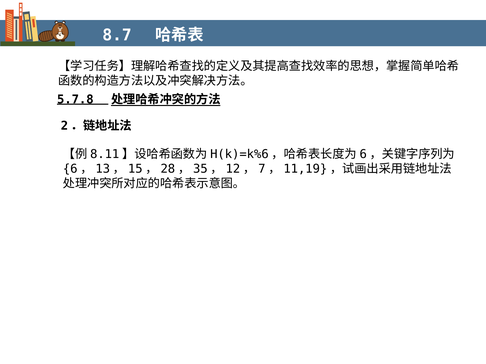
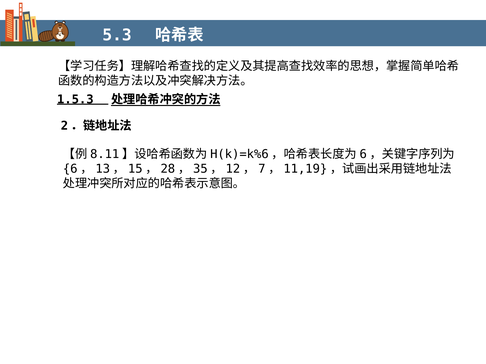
8.7: 8.7 -> 5.3
5.7.8: 5.7.8 -> 1.5.3
